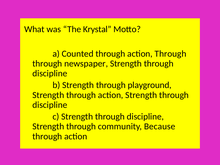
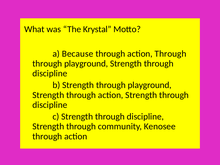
Counted: Counted -> Because
newspaper at (86, 64): newspaper -> playground
Because: Because -> Kenosee
